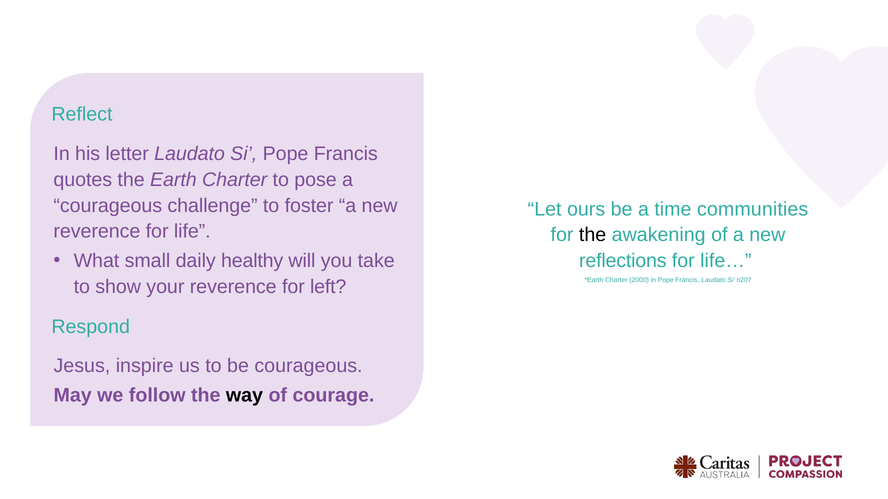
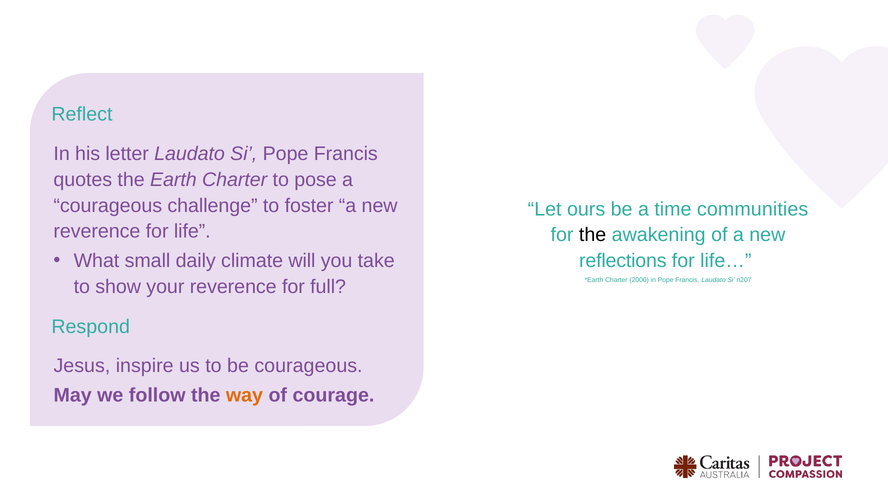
healthy: healthy -> climate
left: left -> full
way colour: black -> orange
